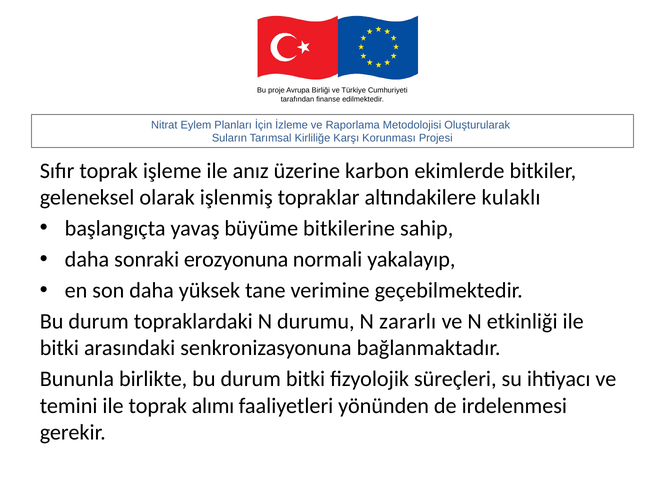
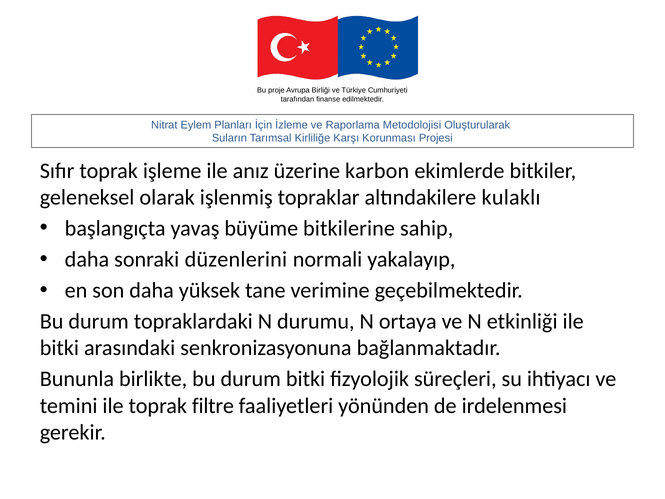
erozyonuna: erozyonuna -> düzenlerini
zararlı: zararlı -> ortaya
alımı: alımı -> filtre
